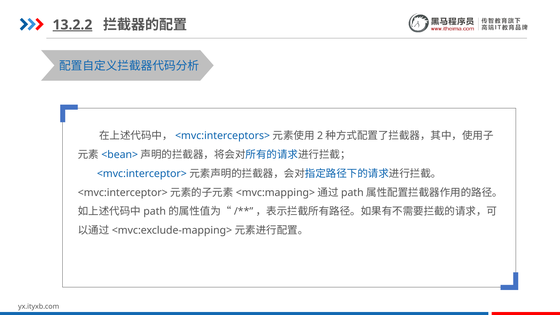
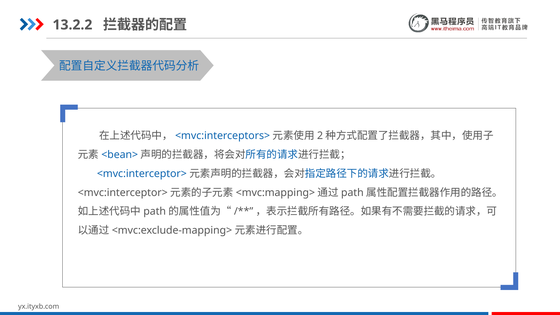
13.2.2 underline: present -> none
